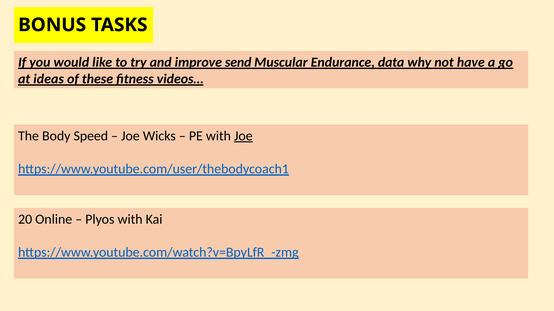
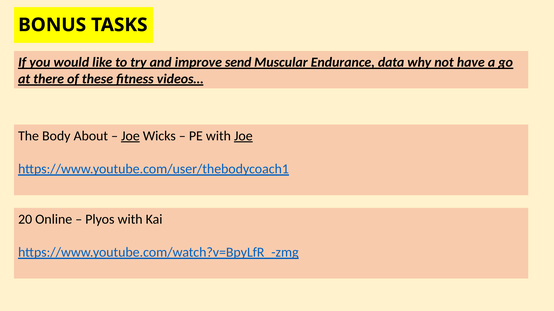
ideas: ideas -> there
Speed: Speed -> About
Joe at (130, 136) underline: none -> present
